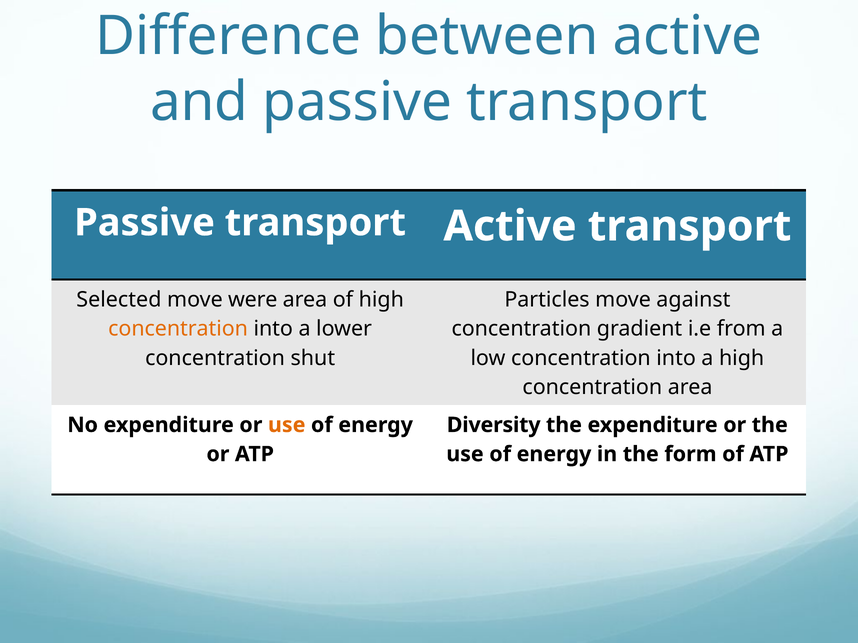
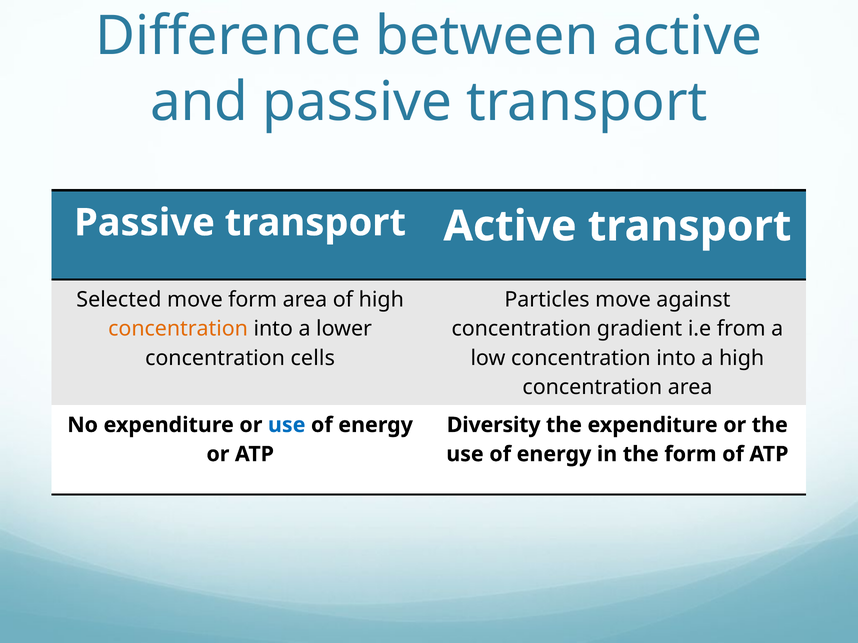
move were: were -> form
shut: shut -> cells
use at (287, 425) colour: orange -> blue
